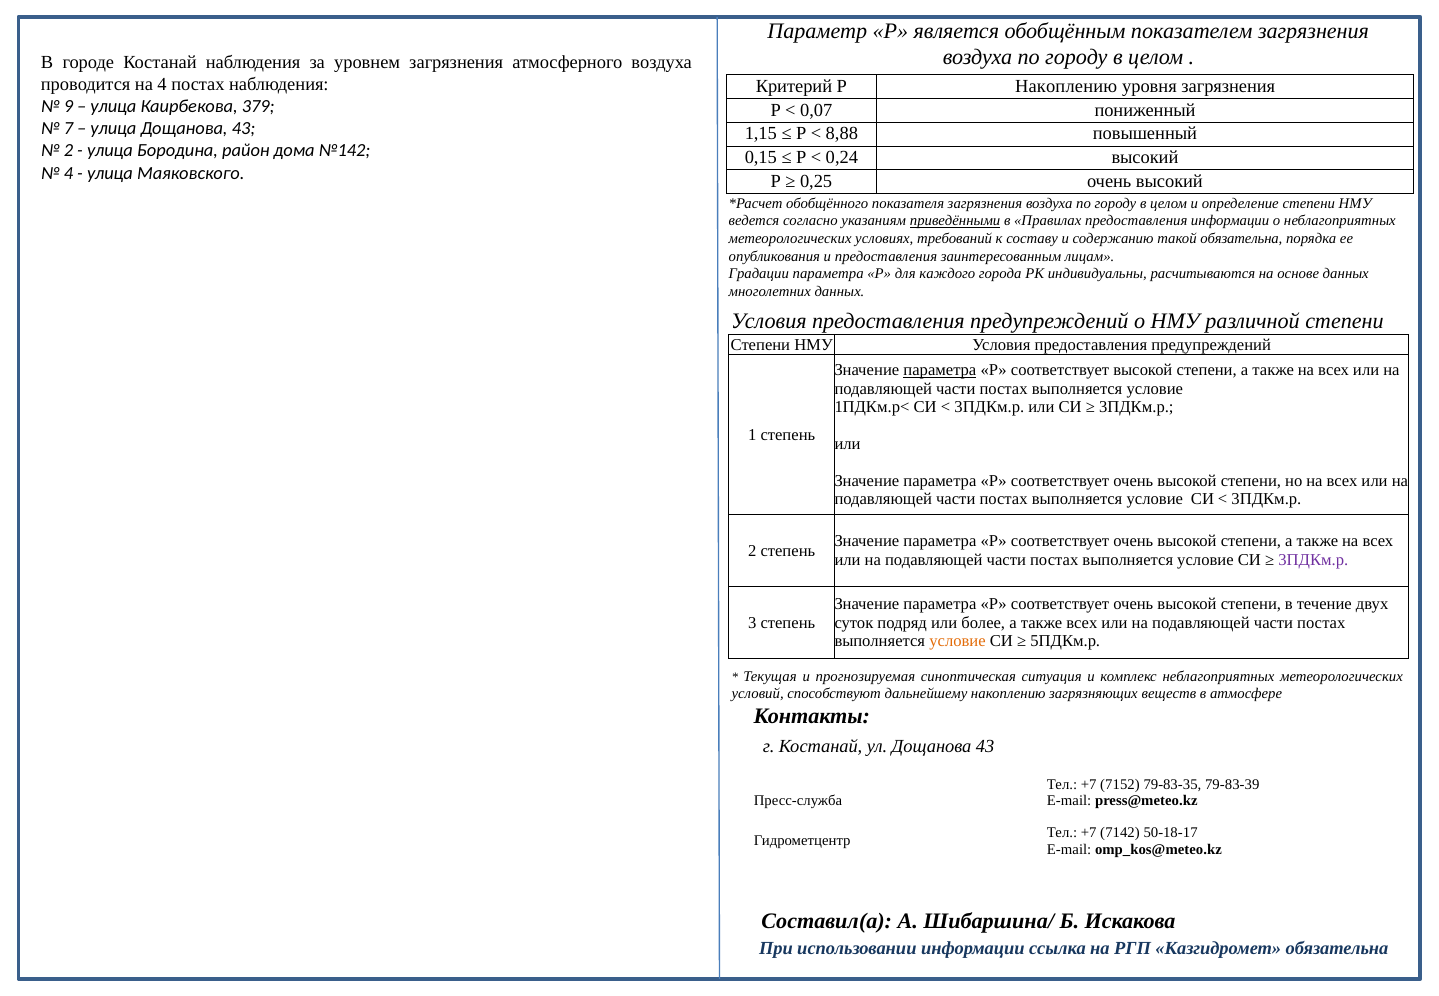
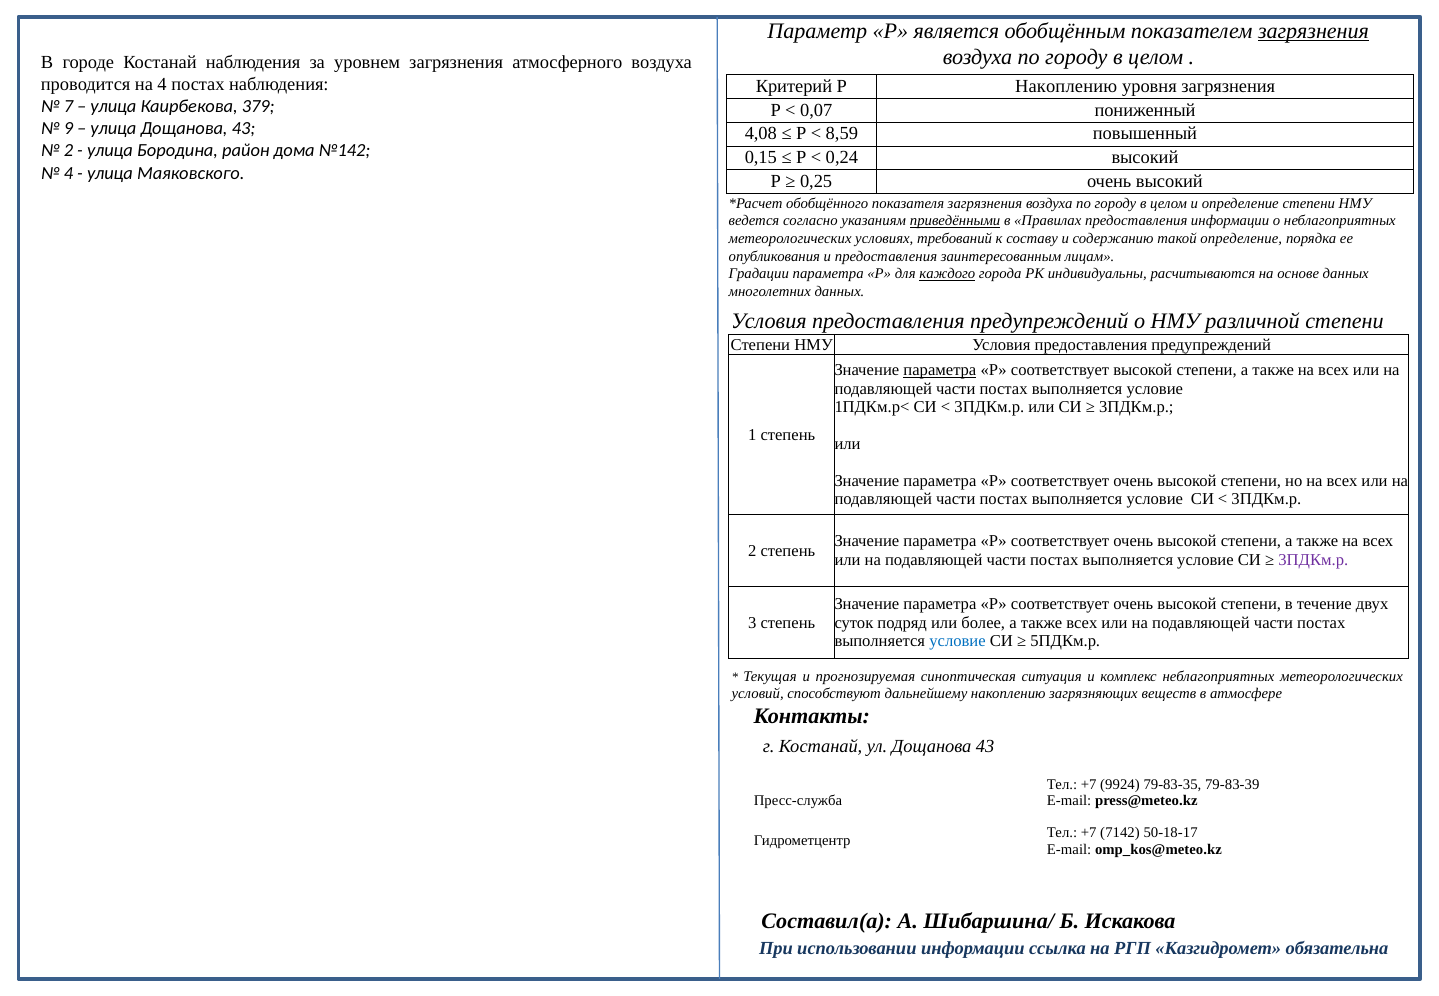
загрязнения at (1313, 31) underline: none -> present
9: 9 -> 7
7: 7 -> 9
1,15: 1,15 -> 4,08
8,88: 8,88 -> 8,59
такой обязательна: обязательна -> определение
каждого underline: none -> present
условие at (958, 641) colour: orange -> blue
7152: 7152 -> 9924
